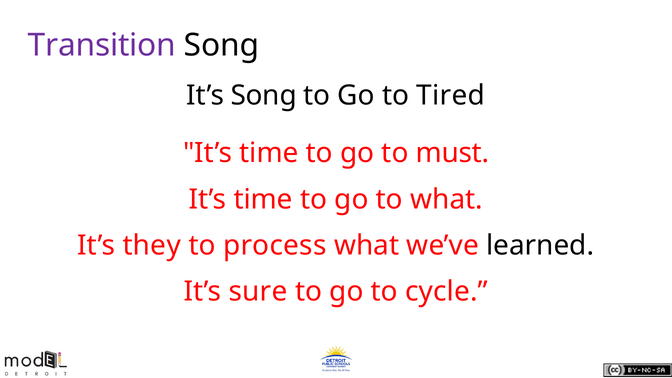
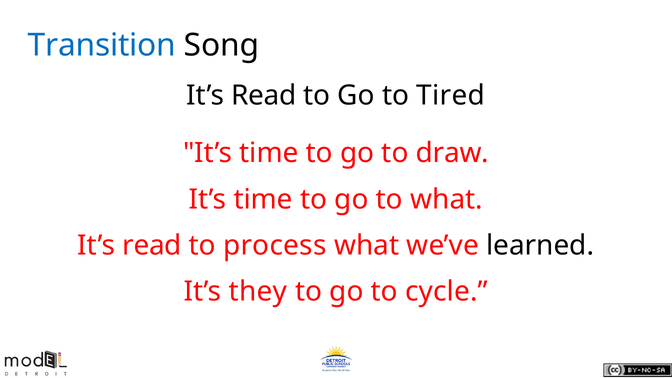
Transition colour: purple -> blue
Song at (264, 95): Song -> Read
must: must -> draw
they at (152, 245): they -> read
sure: sure -> they
